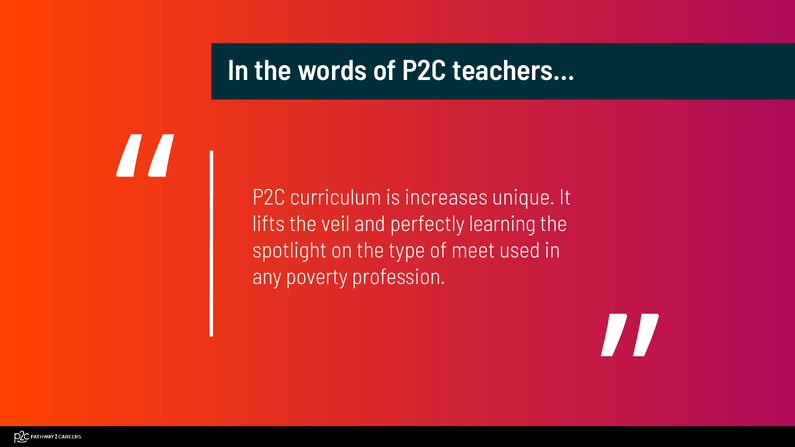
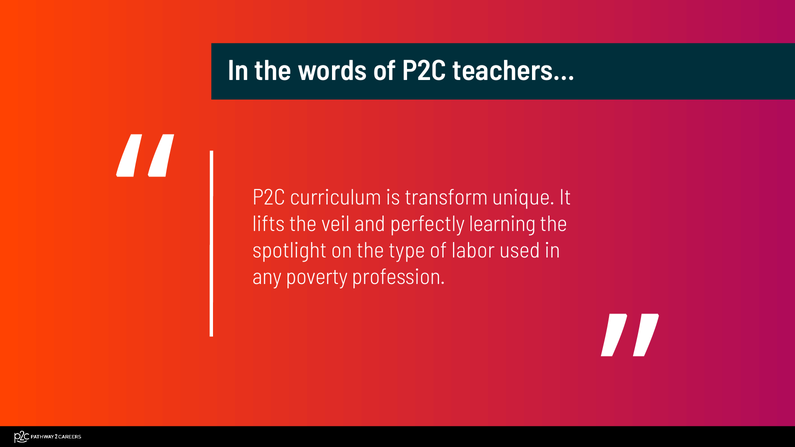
increases: increases -> transform
meet: meet -> labor
